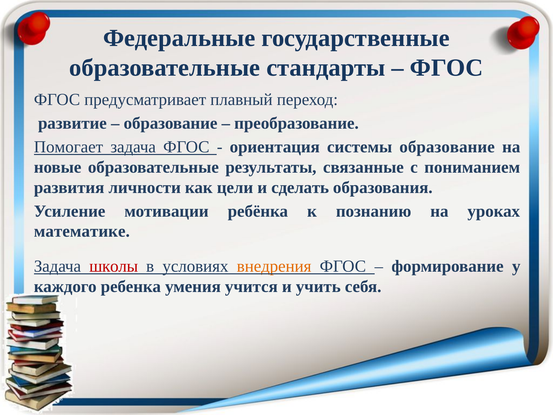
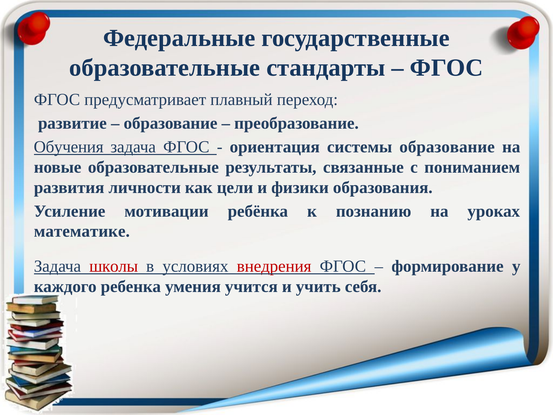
Помогает: Помогает -> Обучения
сделать: сделать -> физики
внедрения colour: orange -> red
